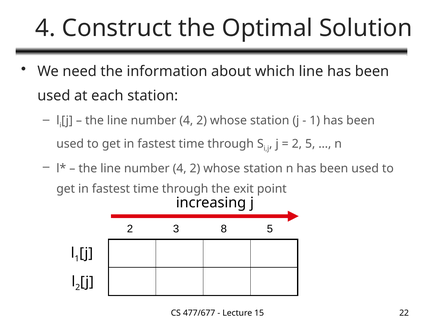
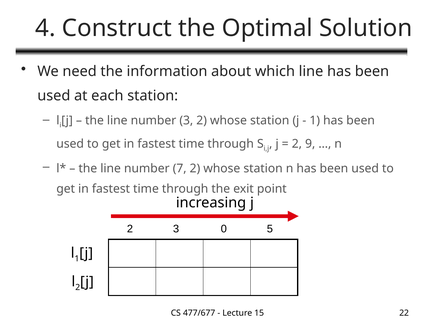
4 at (186, 120): 4 -> 3
2 5: 5 -> 9
4 at (180, 168): 4 -> 7
8: 8 -> 0
